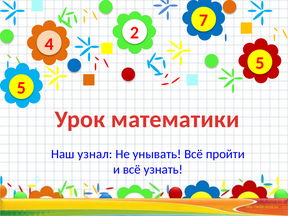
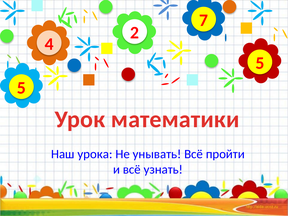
узнал: узнал -> урока
